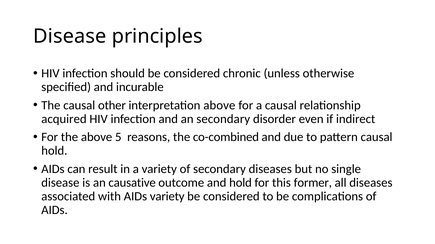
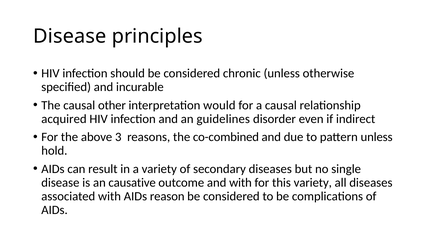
interpretation above: above -> would
an secondary: secondary -> guidelines
5: 5 -> 3
pattern causal: causal -> unless
and hold: hold -> with
this former: former -> variety
AIDs variety: variety -> reason
